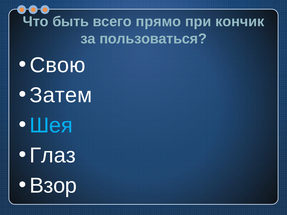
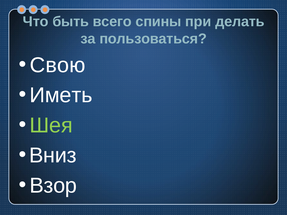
прямо: прямо -> спины
кончик: кончик -> делать
Затем: Затем -> Иметь
Шея colour: light blue -> light green
Глаз: Глаз -> Вниз
